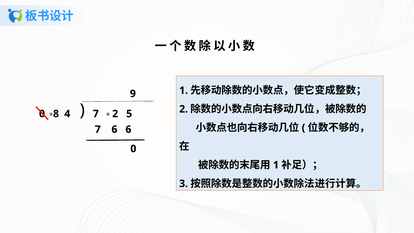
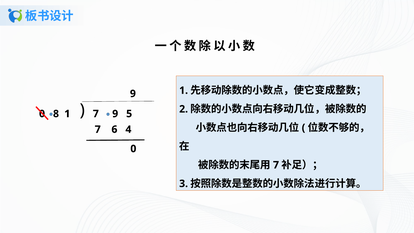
8 4: 4 -> 1
7 2: 2 -> 9
6 6: 6 -> 4
1 at (276, 165): 1 -> 7
